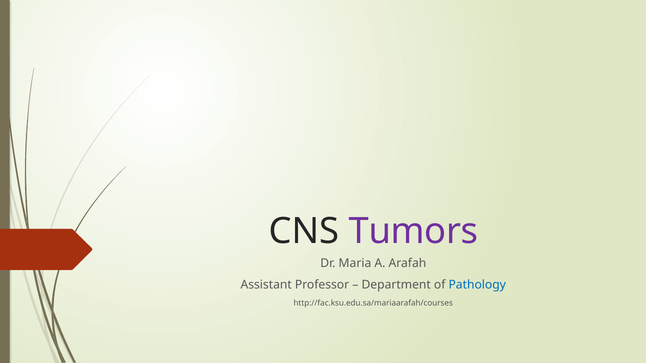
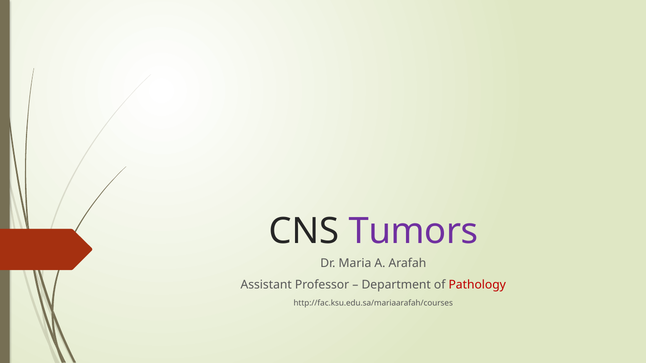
Pathology colour: blue -> red
